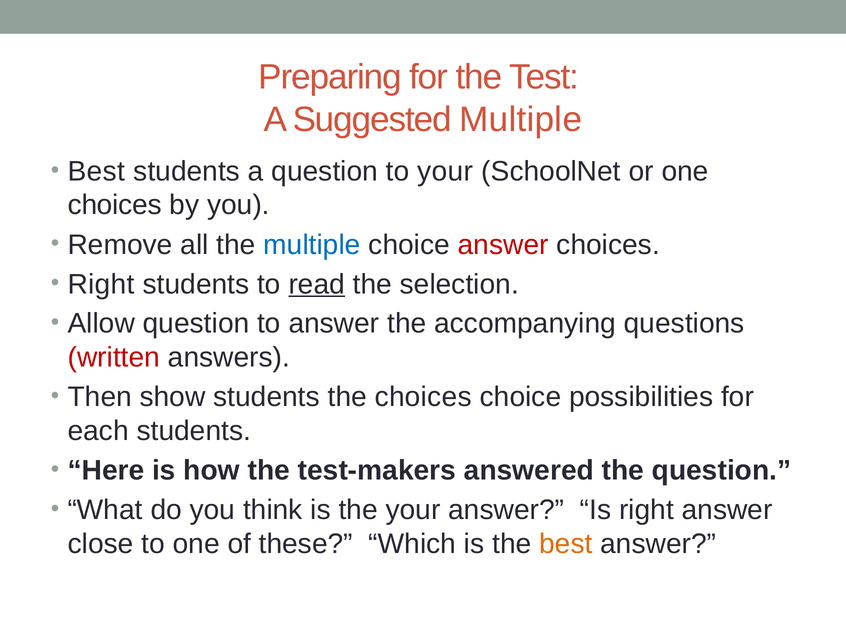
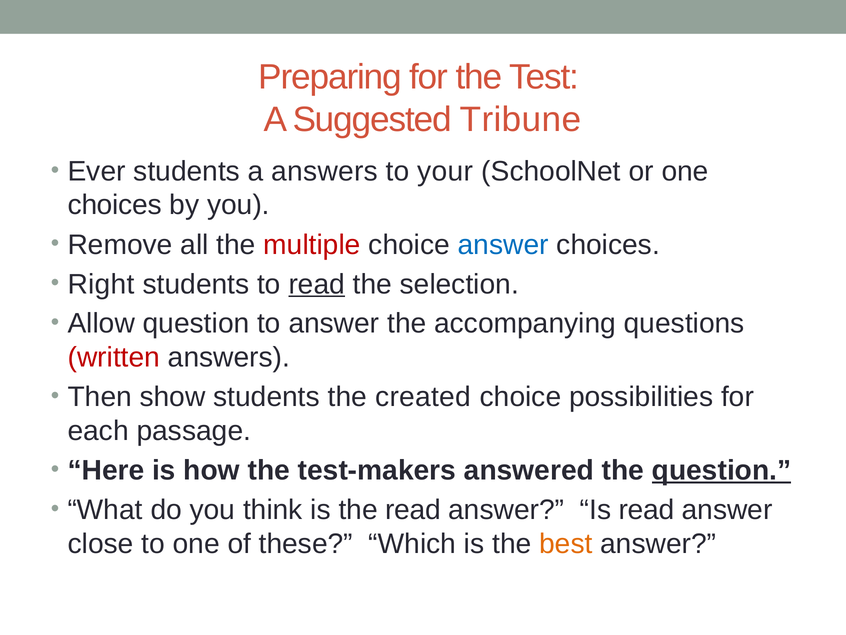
Suggested Multiple: Multiple -> Tribune
Best at (97, 171): Best -> Ever
a question: question -> answers
multiple at (312, 244) colour: blue -> red
answer at (503, 244) colour: red -> blue
the choices: choices -> created
each students: students -> passage
question at (721, 470) underline: none -> present
the your: your -> read
Is right: right -> read
